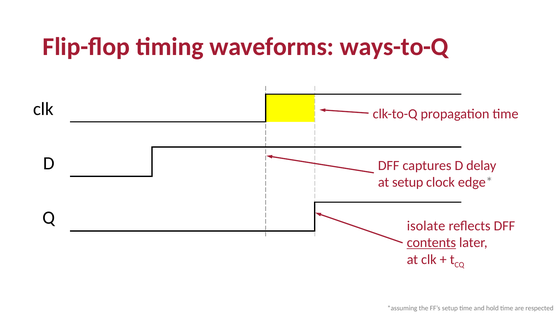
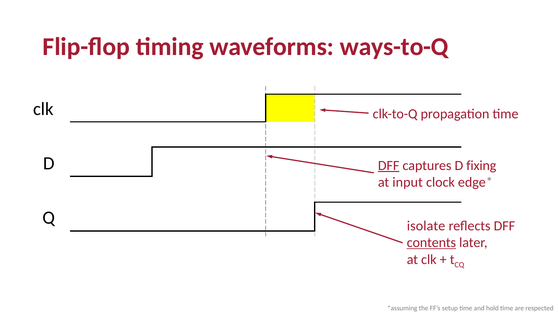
DFF at (389, 166) underline: none -> present
delay: delay -> fixing
at setup: setup -> input
